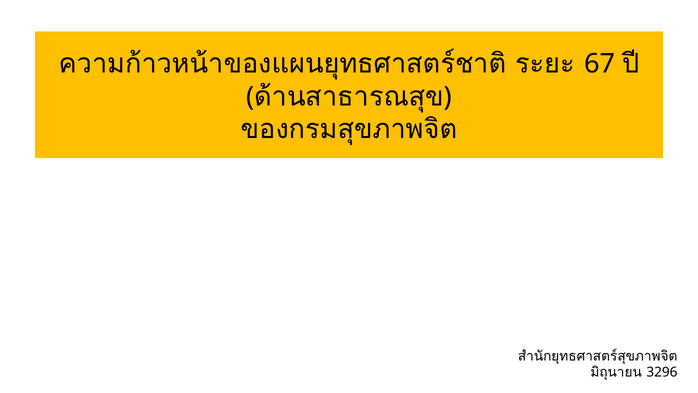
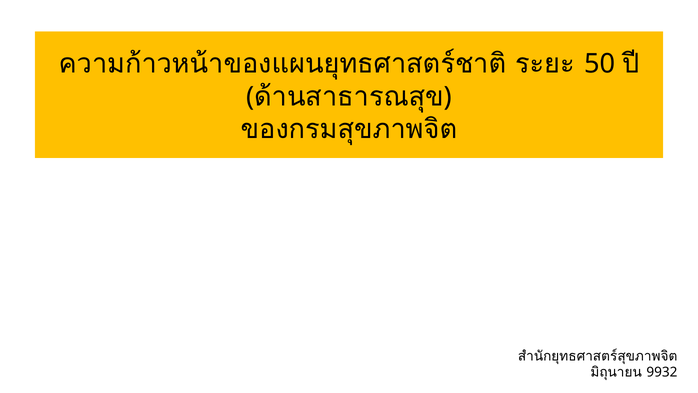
67: 67 -> 50
3296: 3296 -> 9932
